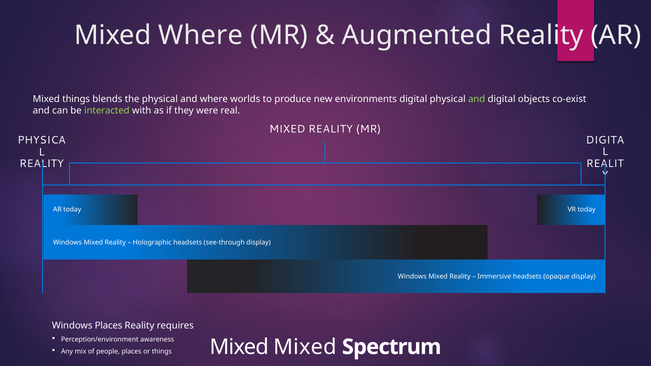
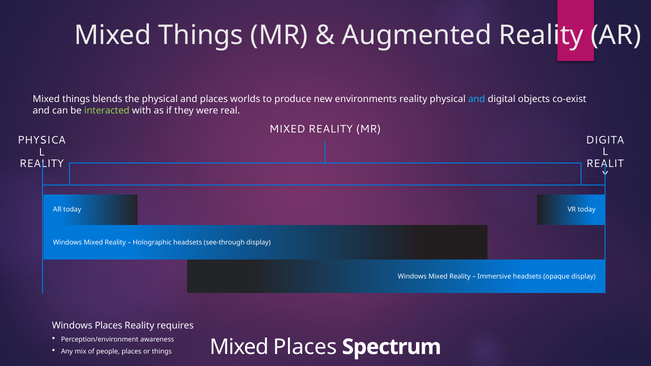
Where at (201, 35): Where -> Things
and where: where -> places
environments digital: digital -> reality
and at (477, 99) colour: light green -> light blue
Mixed Mixed: Mixed -> Places
